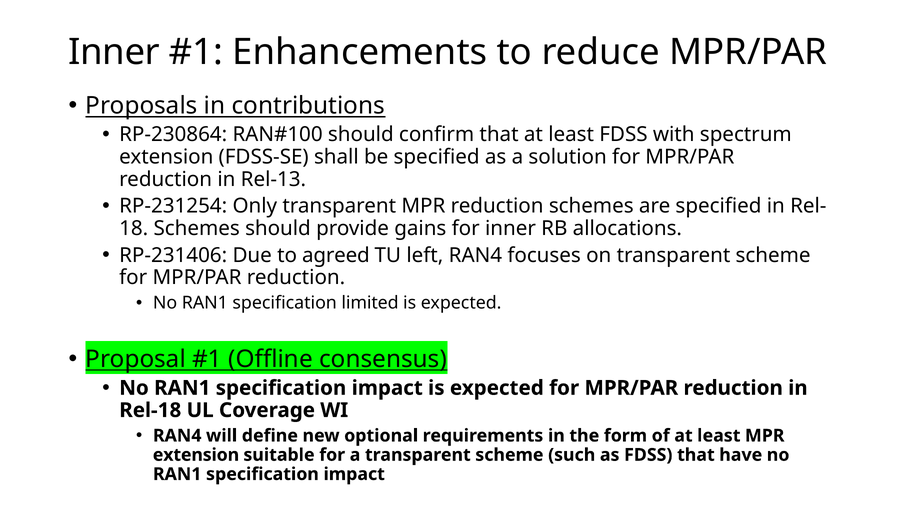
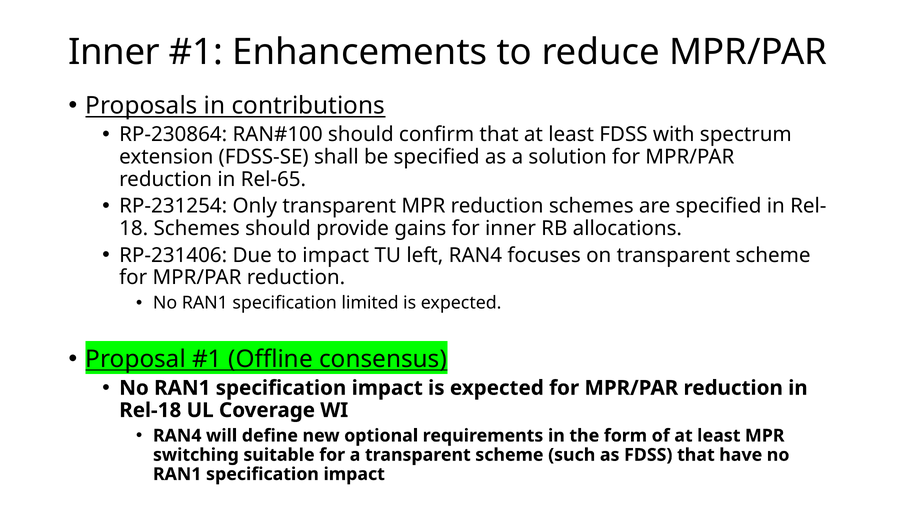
Rel-13: Rel-13 -> Rel-65
to agreed: agreed -> impact
extension at (196, 455): extension -> switching
